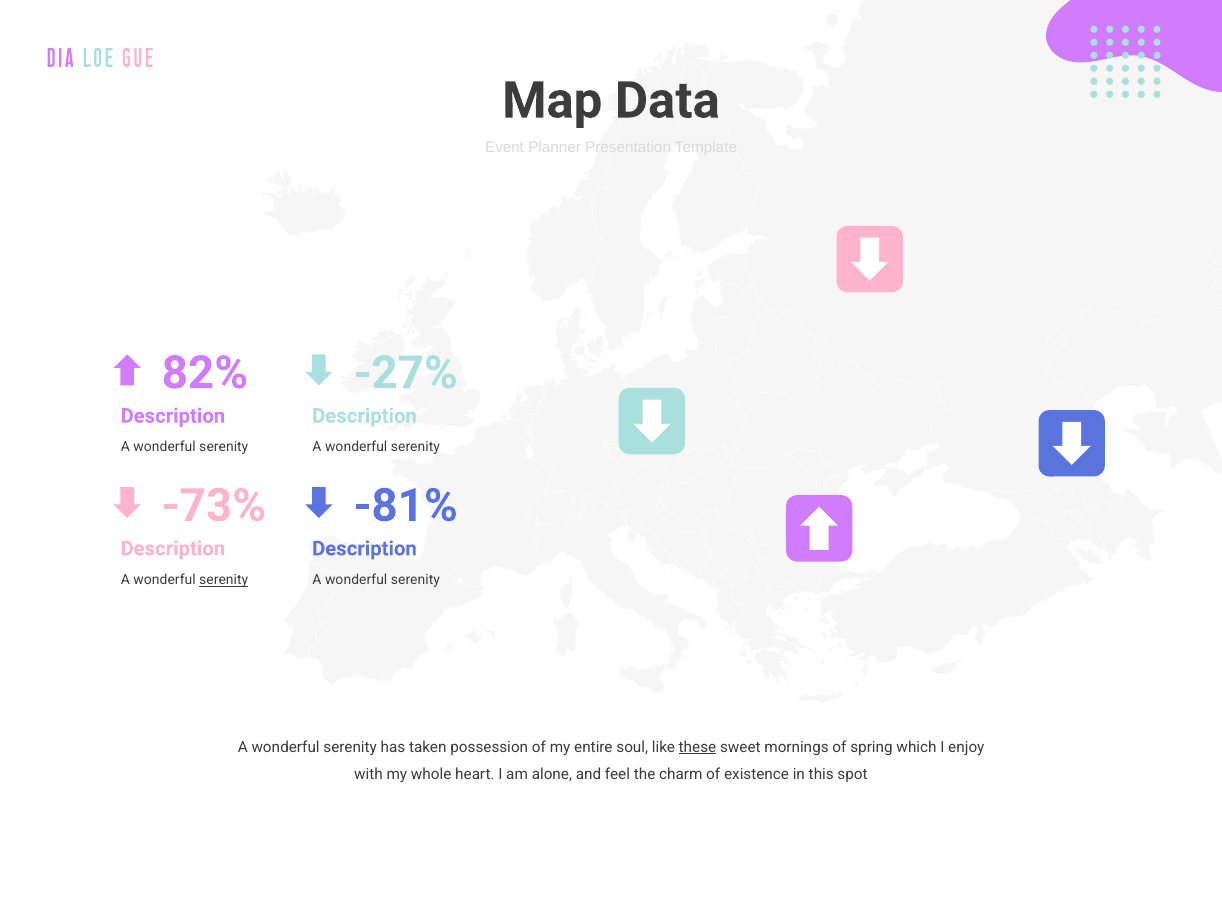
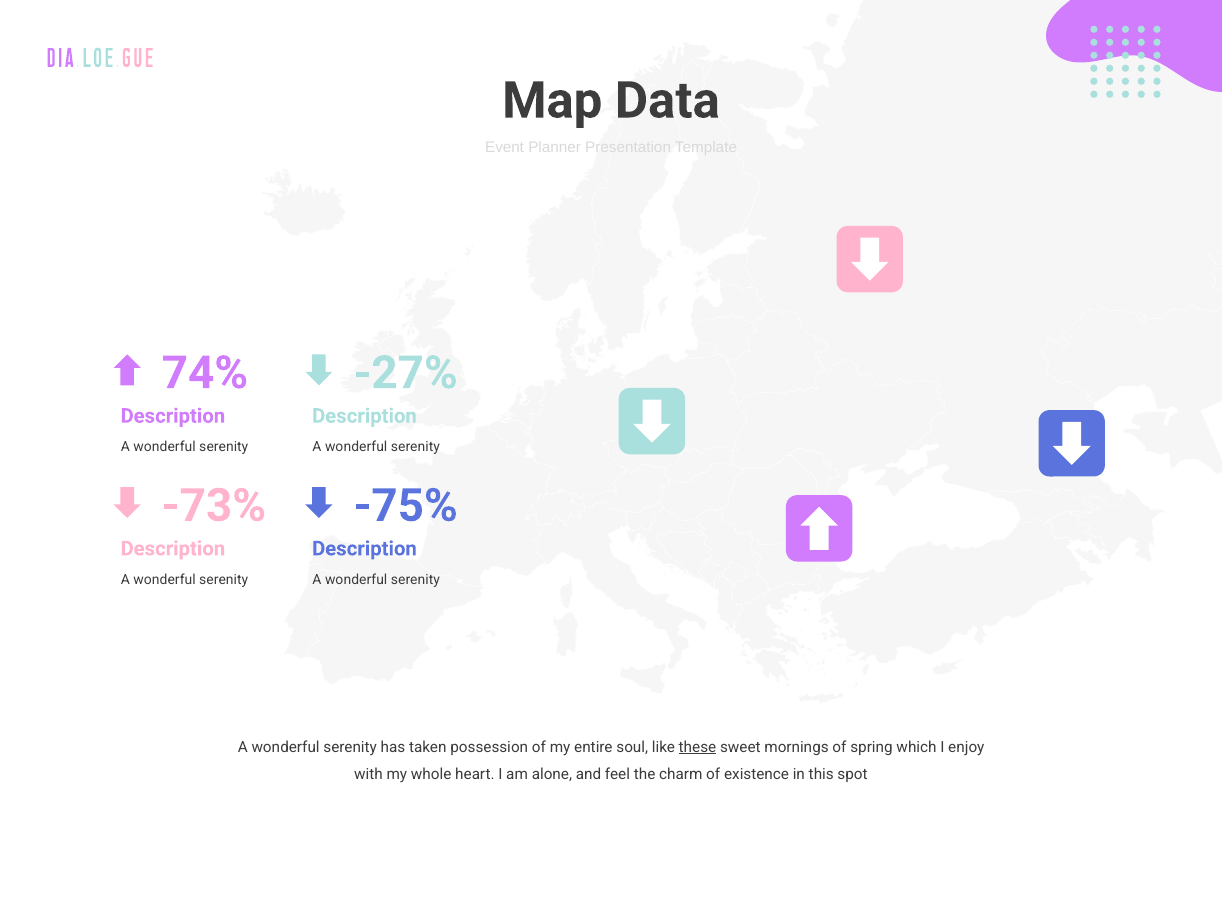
82%: 82% -> 74%
-81%: -81% -> -75%
serenity at (224, 580) underline: present -> none
